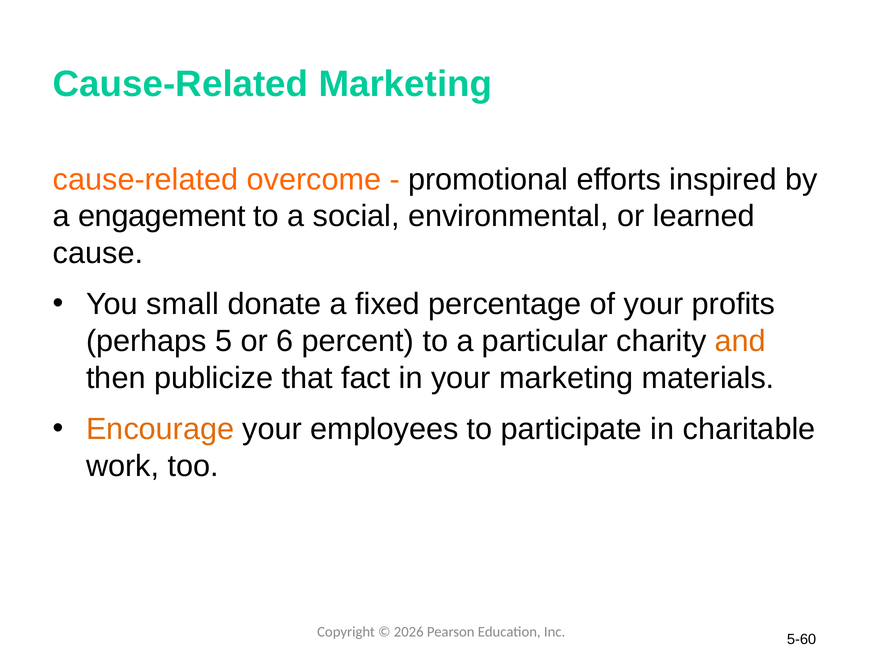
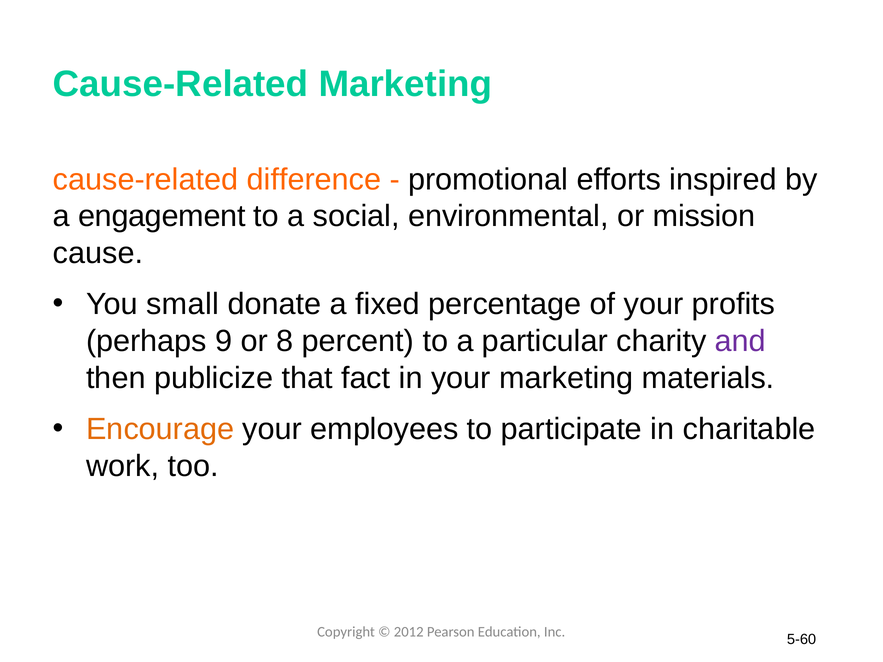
overcome: overcome -> difference
learned: learned -> mission
5: 5 -> 9
6: 6 -> 8
and colour: orange -> purple
2026: 2026 -> 2012
